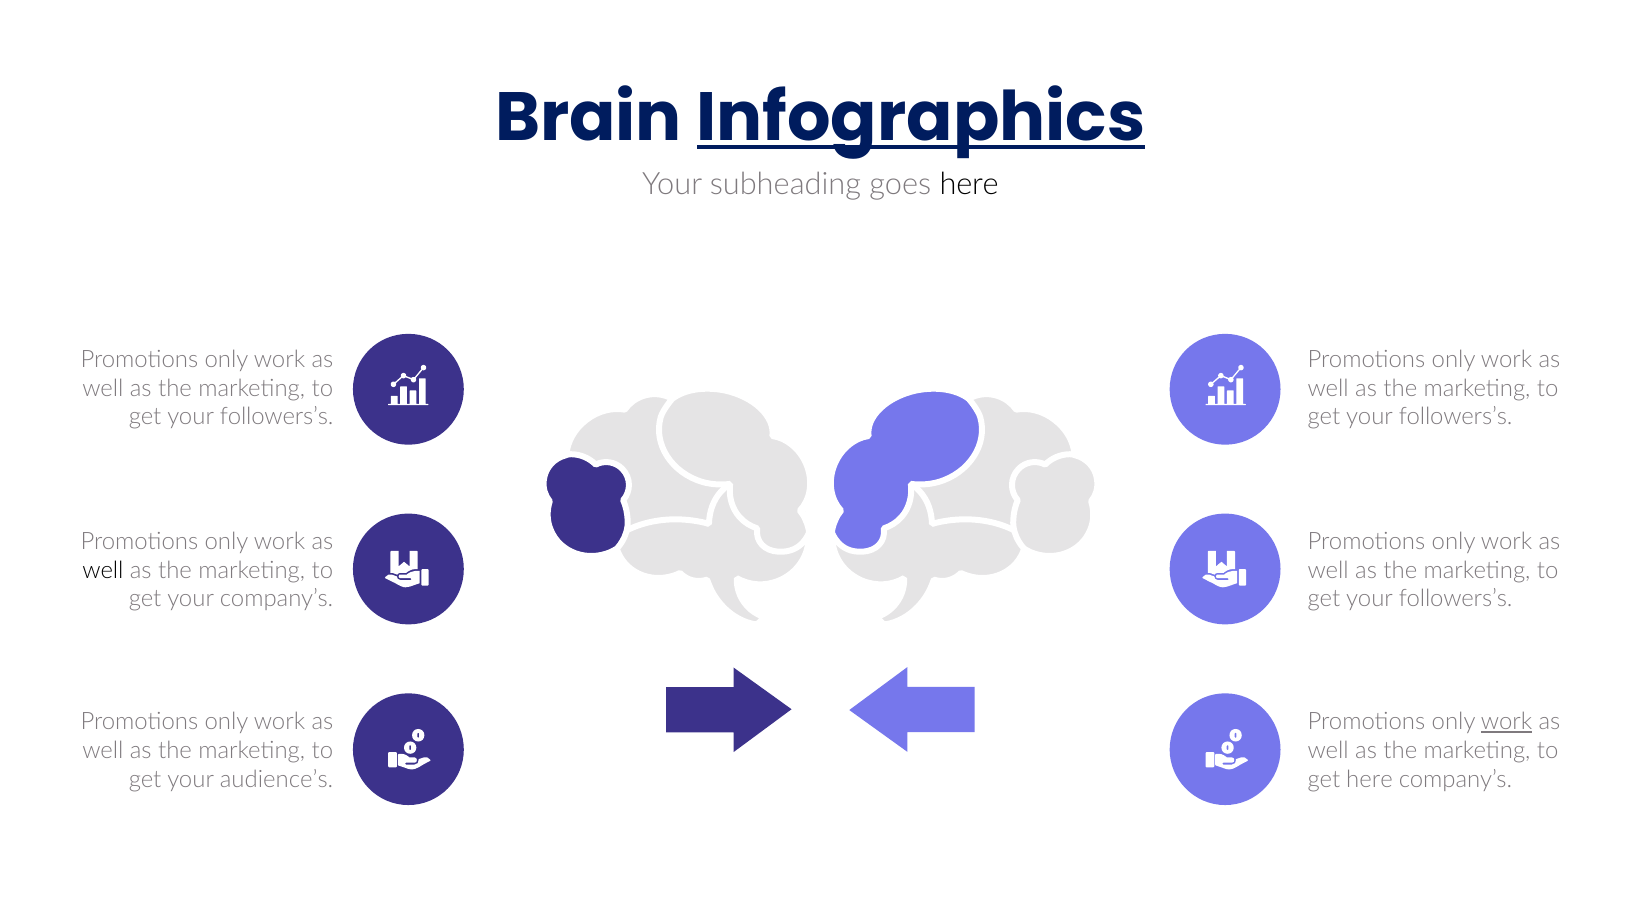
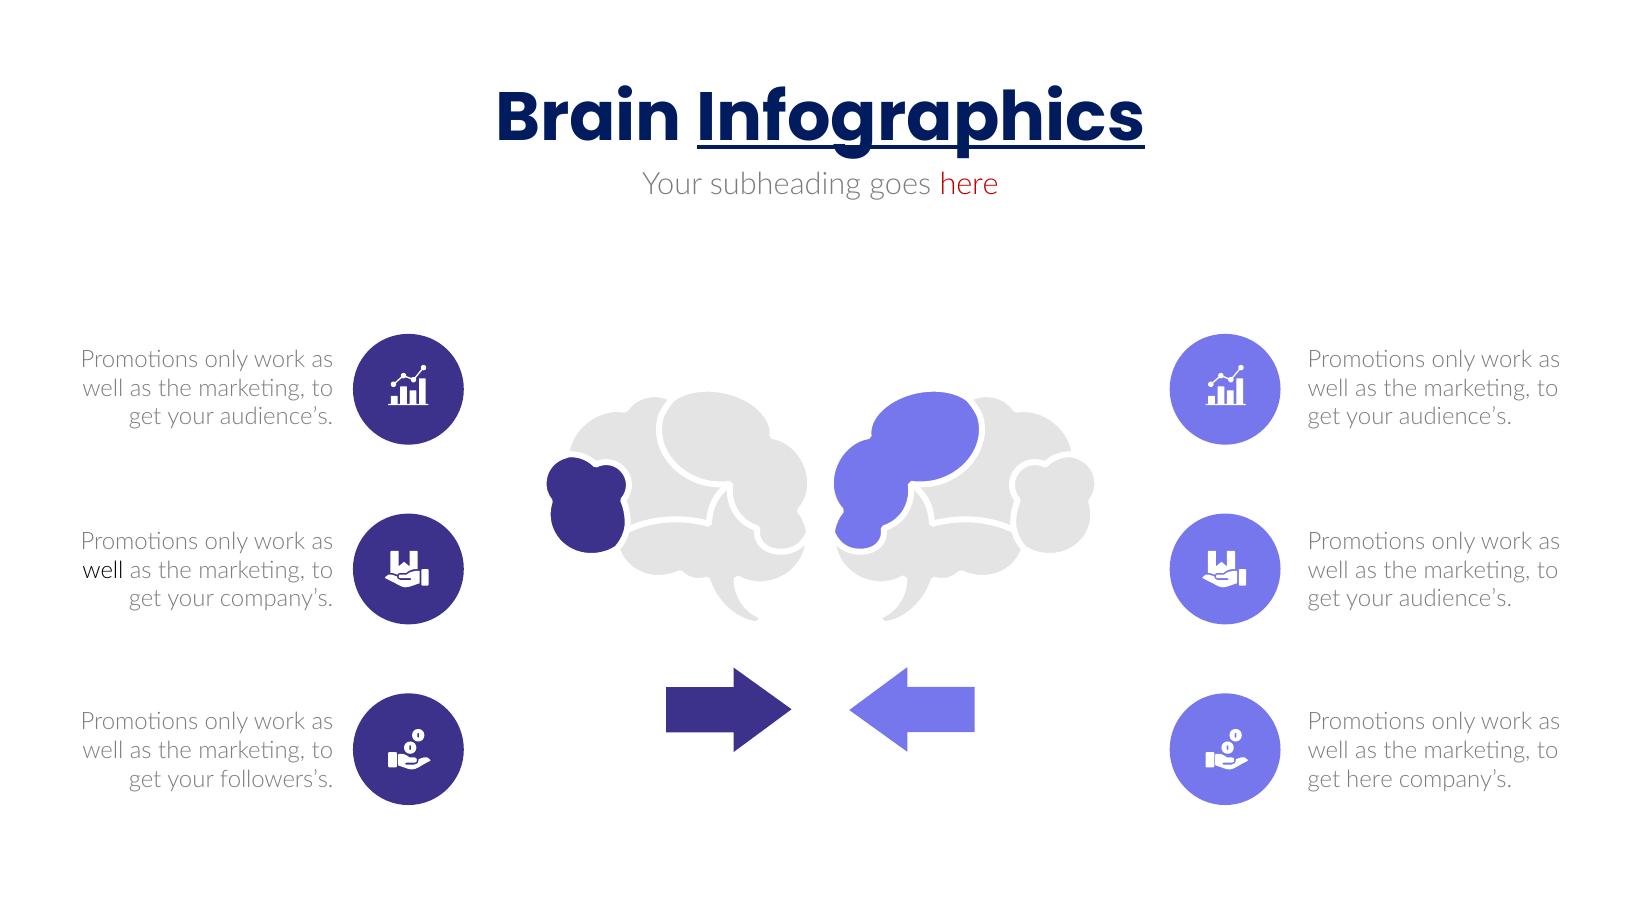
here at (969, 184) colour: black -> red
followers’s at (277, 417): followers’s -> audience’s
followers’s at (1456, 417): followers’s -> audience’s
followers’s at (1456, 599): followers’s -> audience’s
work at (1507, 722) underline: present -> none
audience’s: audience’s -> followers’s
